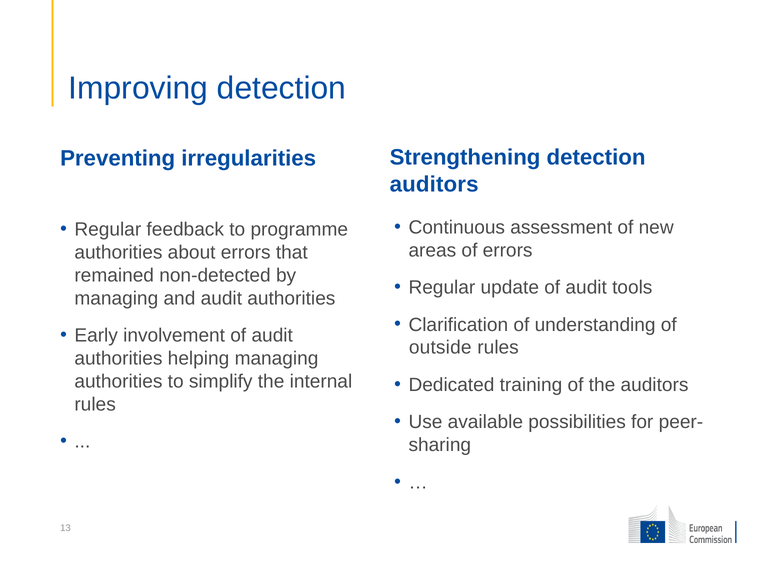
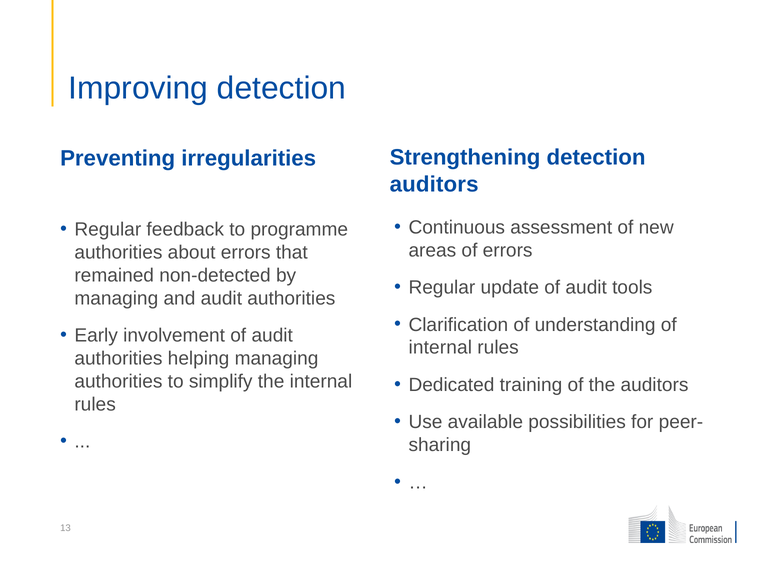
outside at (440, 348): outside -> internal
